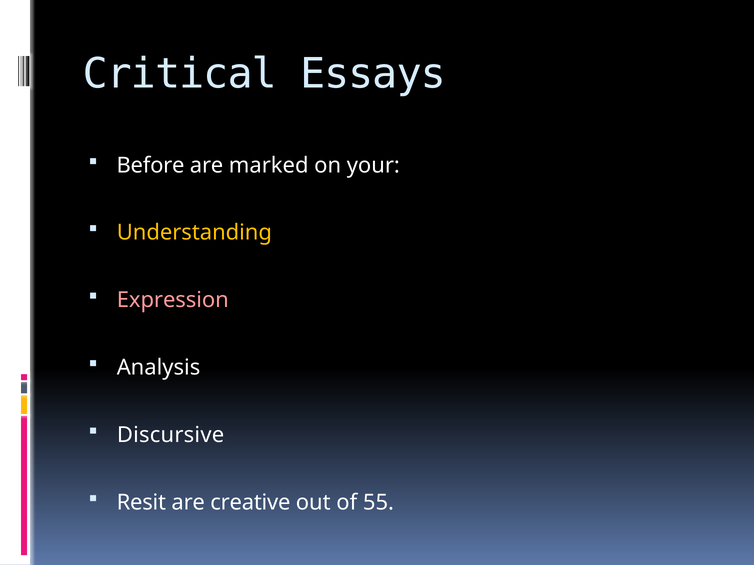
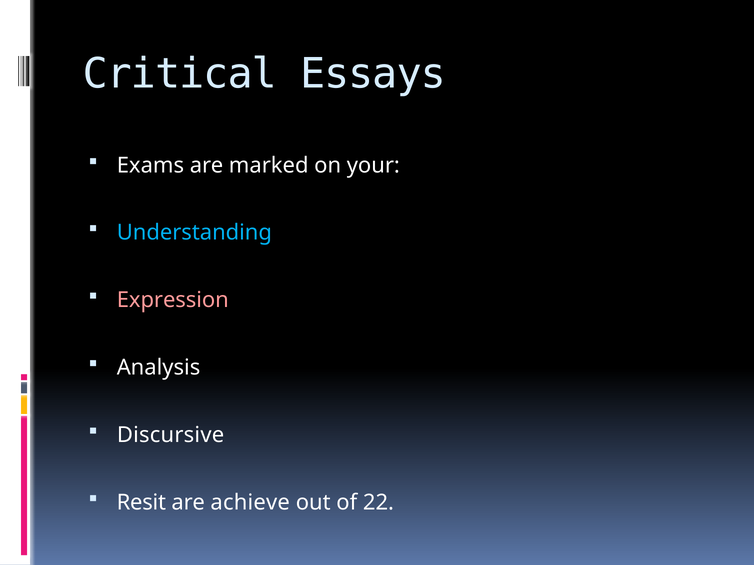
Before: Before -> Exams
Understanding colour: yellow -> light blue
creative: creative -> achieve
55: 55 -> 22
